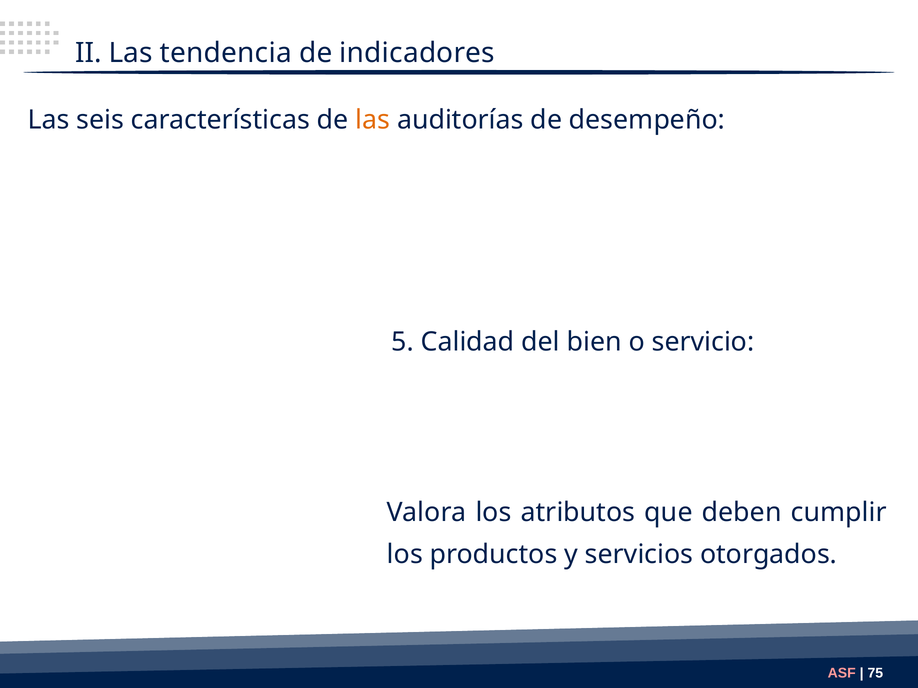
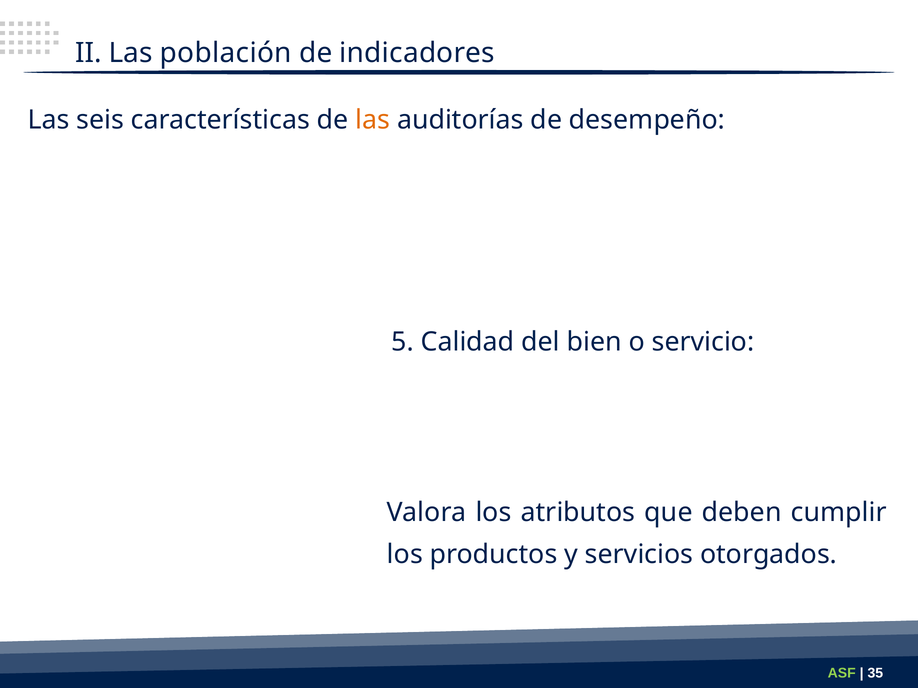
tendencia: tendencia -> población
ASF colour: pink -> light green
75: 75 -> 35
